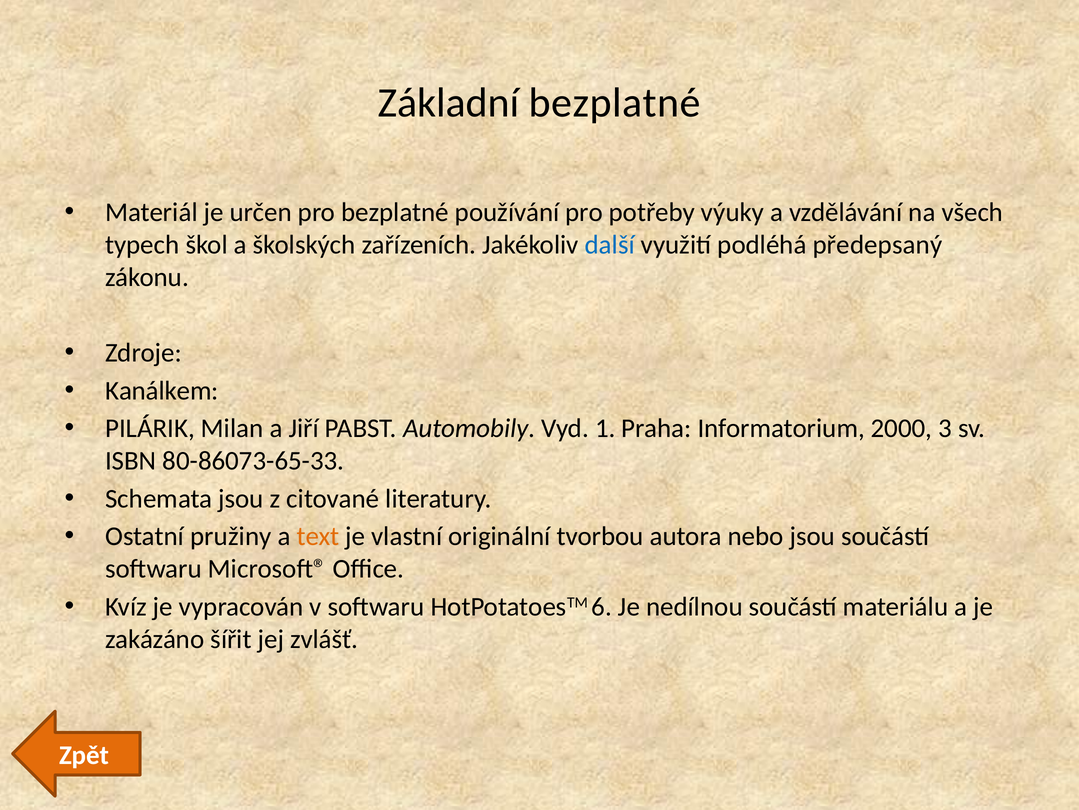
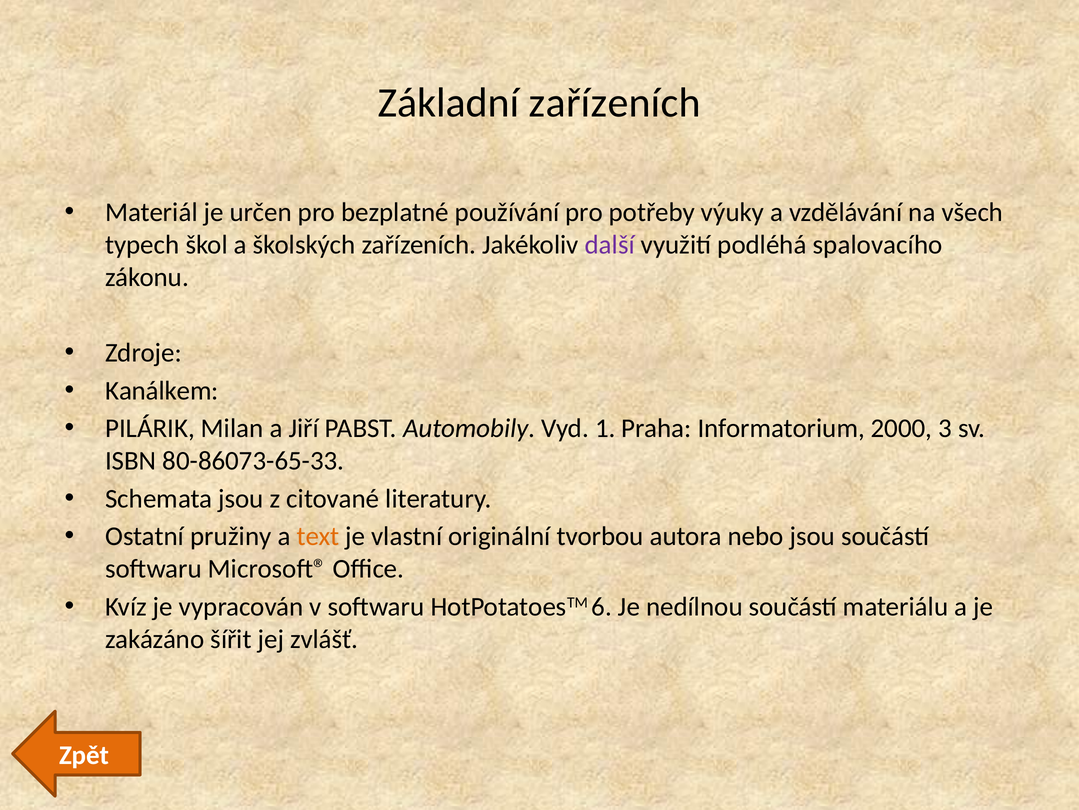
Základní bezplatné: bezplatné -> zařízeních
další colour: blue -> purple
předepsaný: předepsaný -> spalovacího
